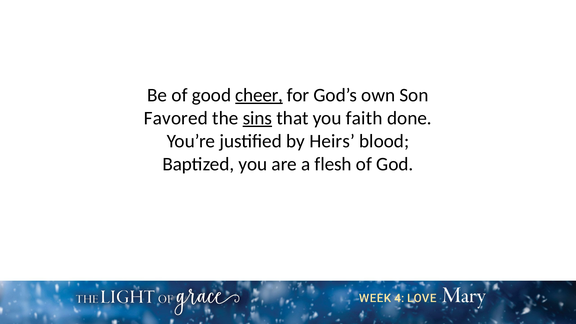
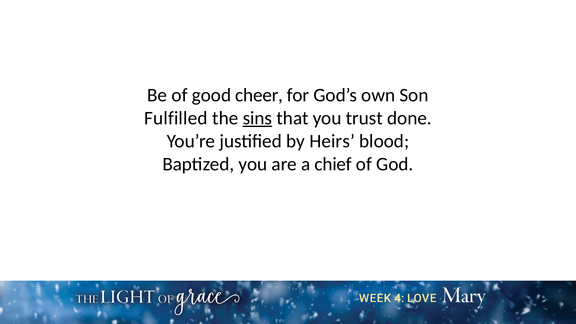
cheer underline: present -> none
Favored: Favored -> Fulfilled
faith: faith -> trust
flesh: flesh -> chief
